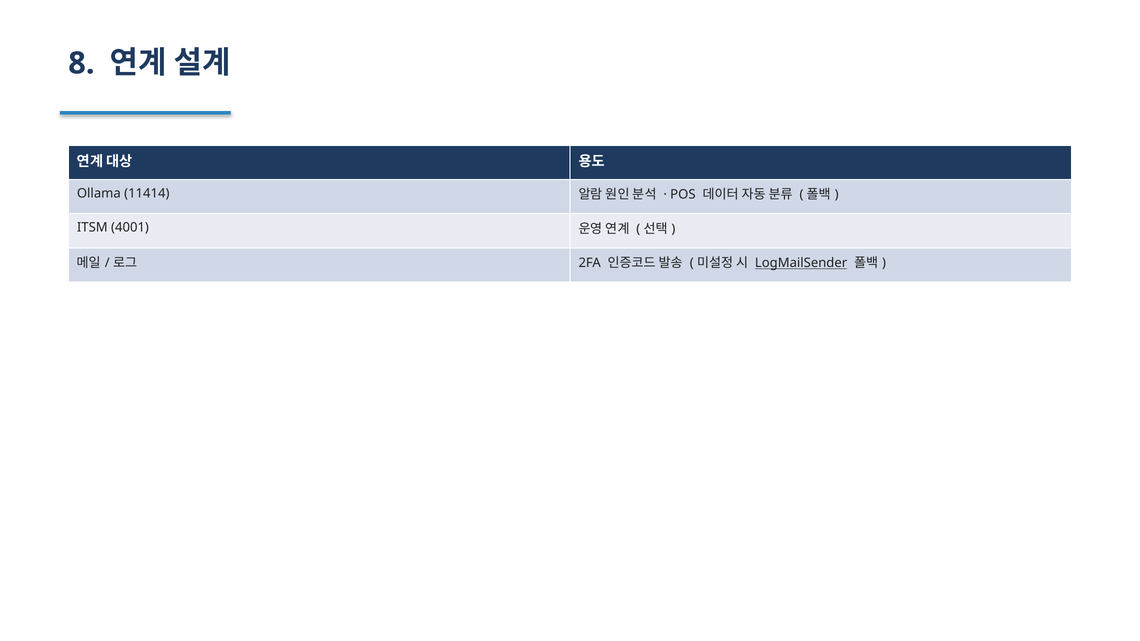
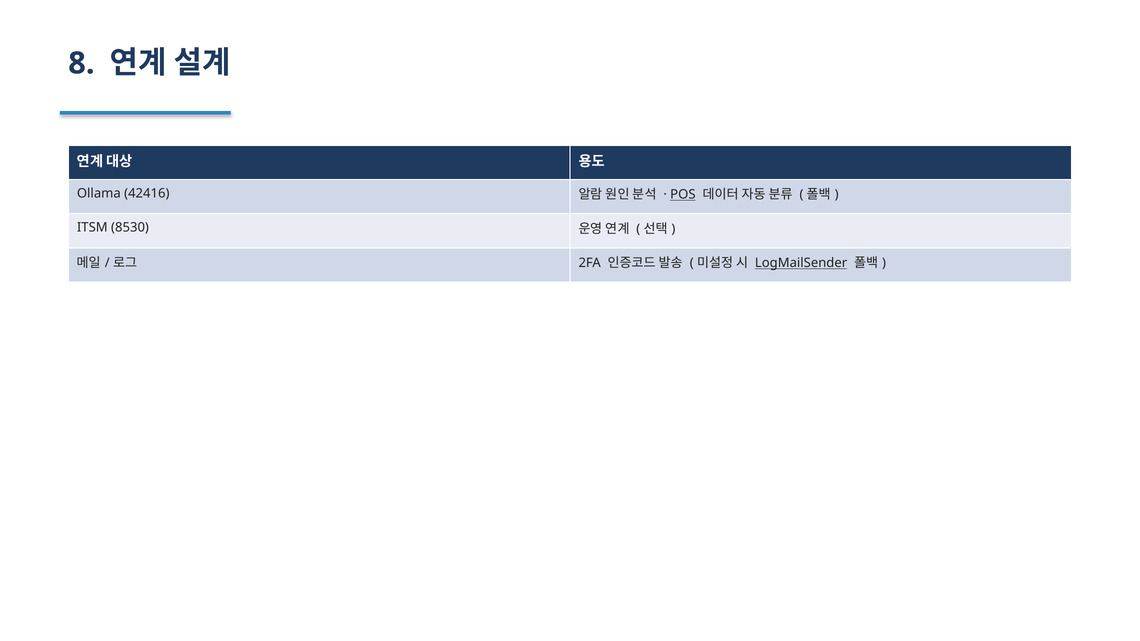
11414: 11414 -> 42416
POS underline: none -> present
4001: 4001 -> 8530
